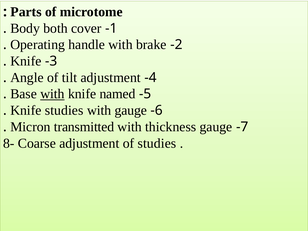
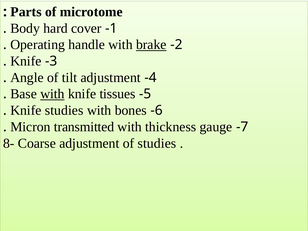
both: both -> hard
brake underline: none -> present
named: named -> tissues
with gauge: gauge -> bones
